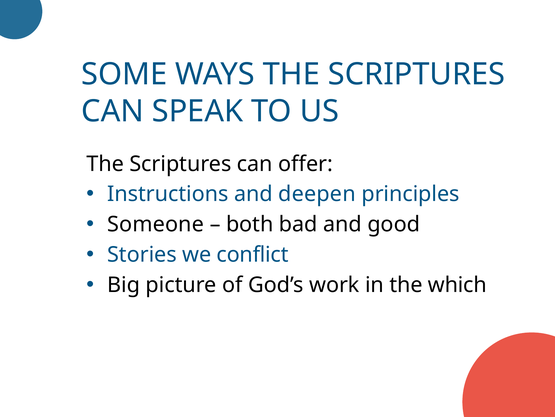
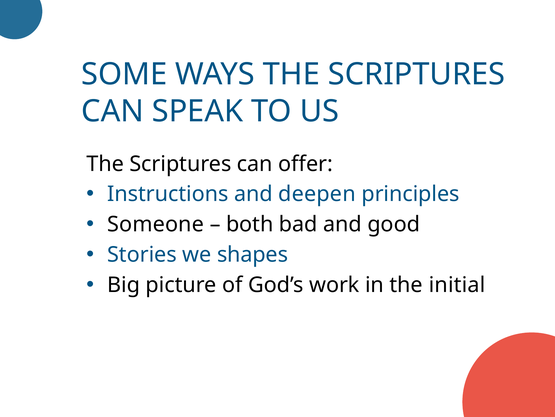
conflict: conflict -> shapes
which: which -> initial
